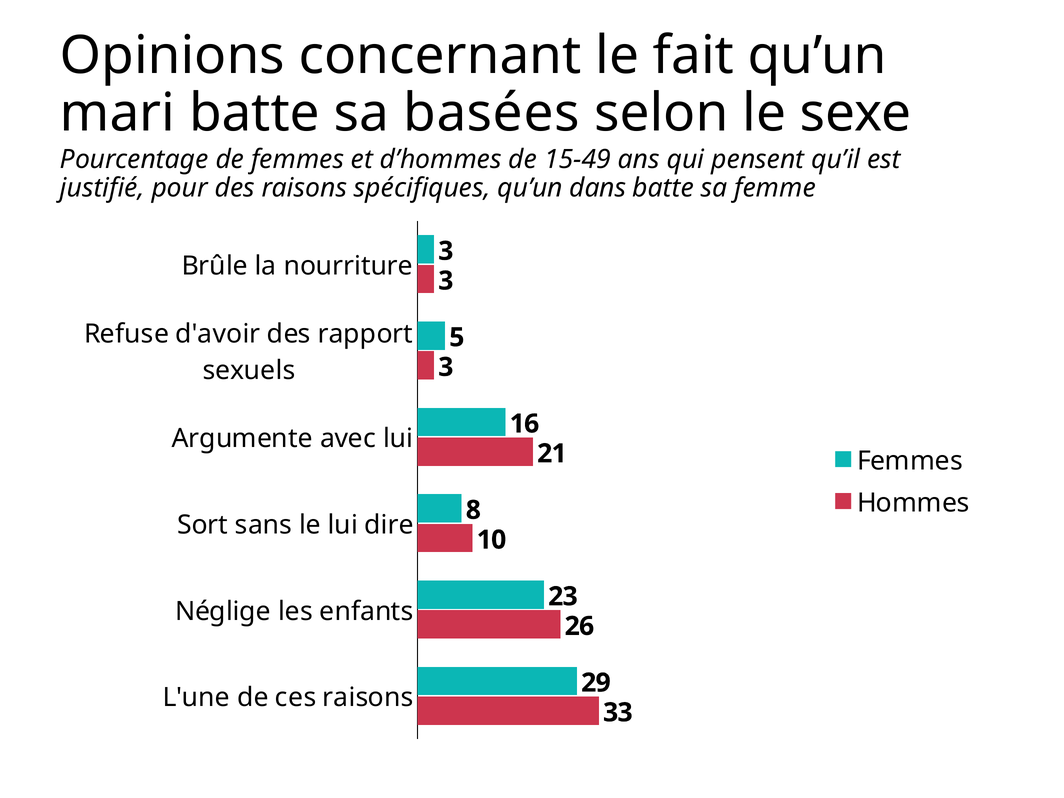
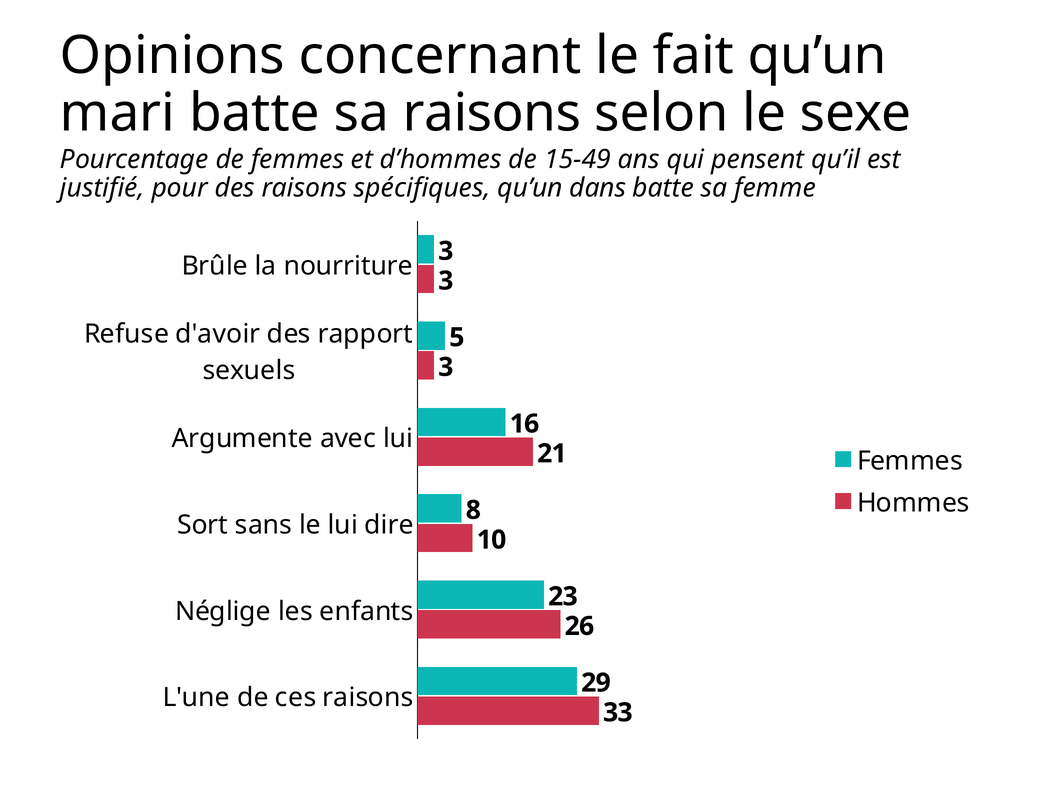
sa basées: basées -> raisons
